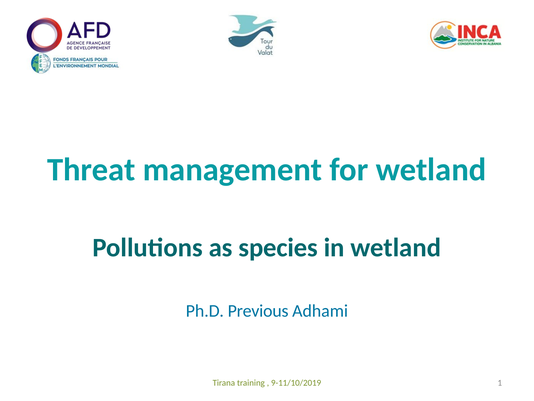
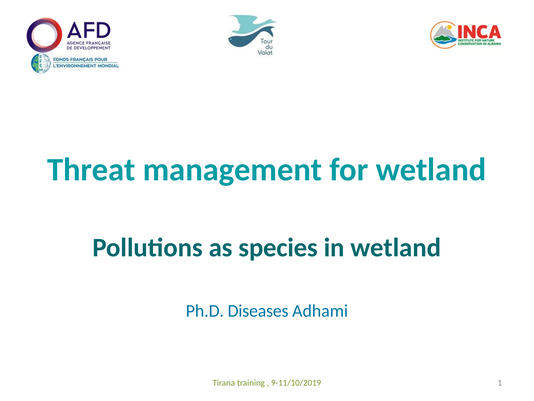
Previous: Previous -> Diseases
